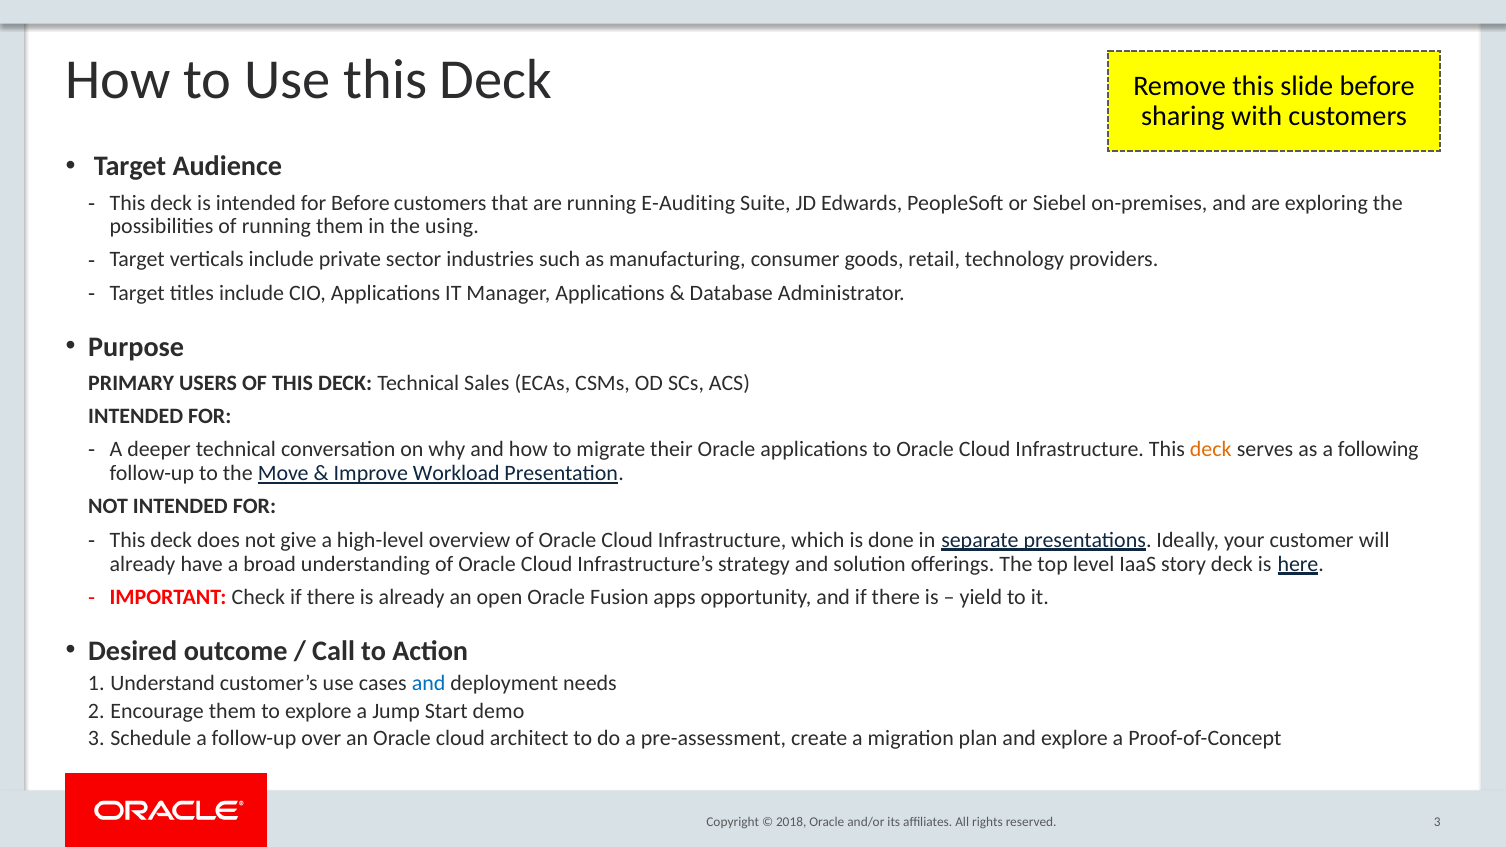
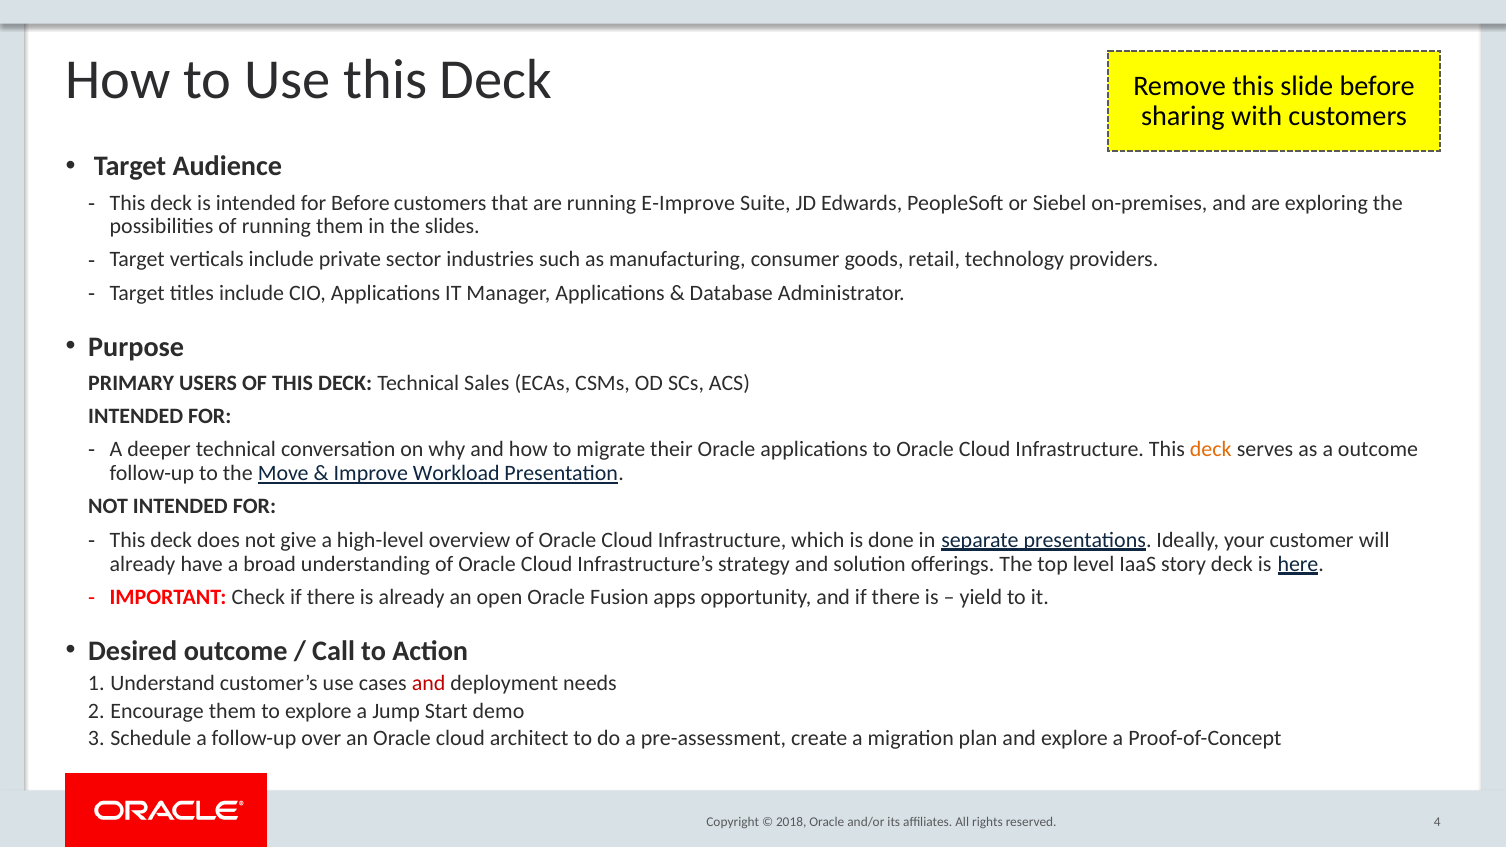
E-Auditing: E-Auditing -> E-Improve
using: using -> slides
a following: following -> outcome
and at (429, 683) colour: blue -> red
3 at (1437, 822): 3 -> 4
